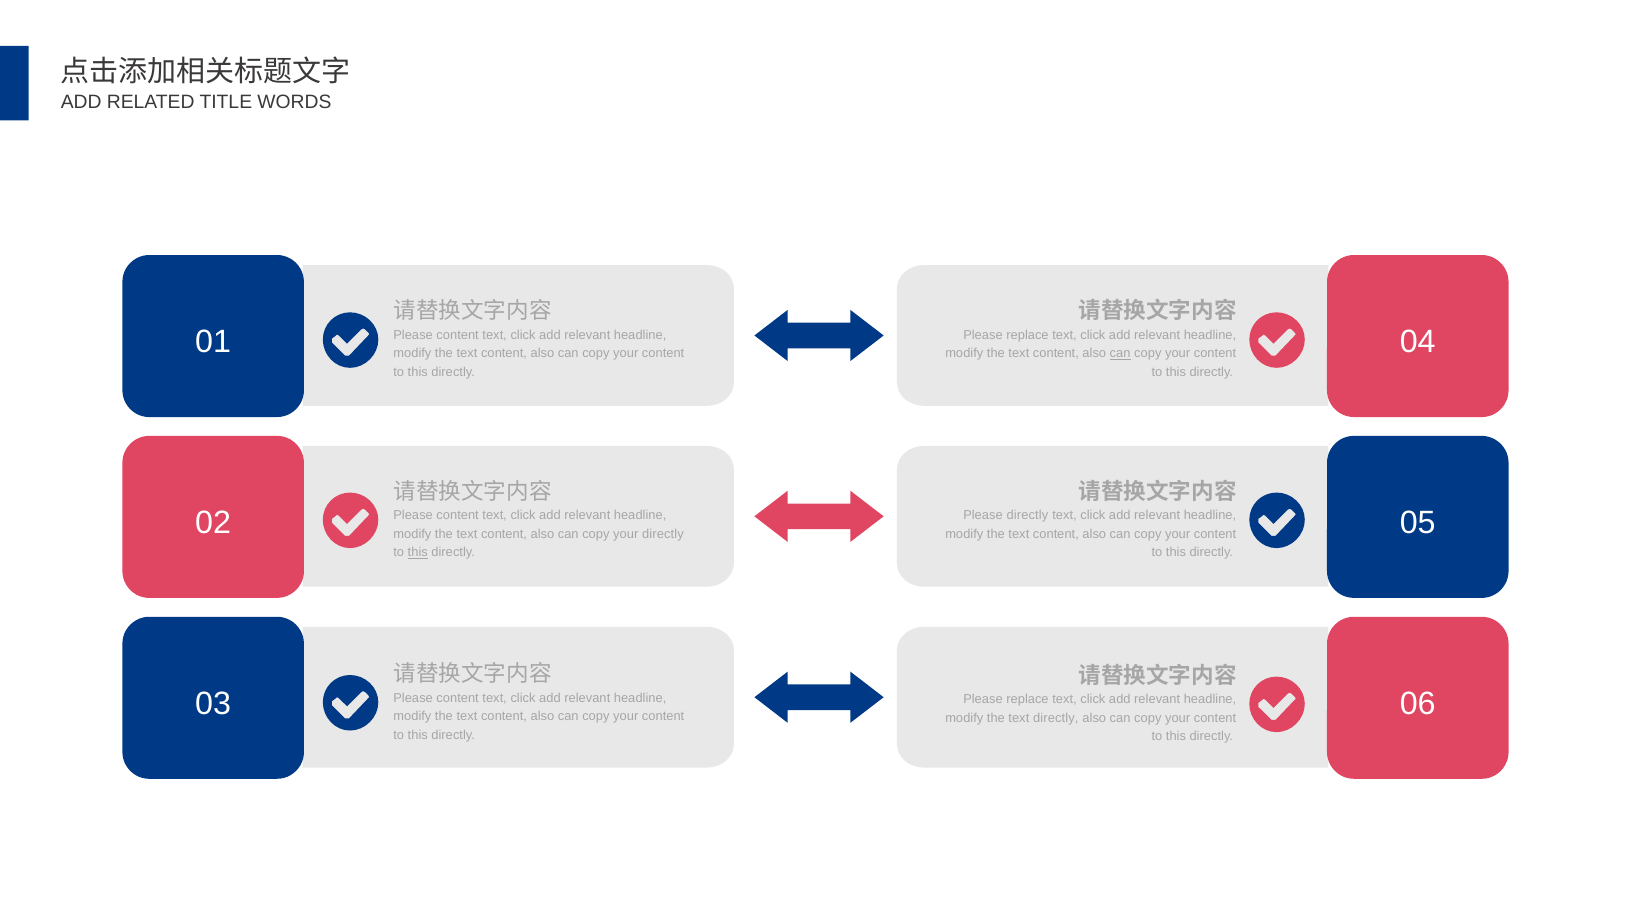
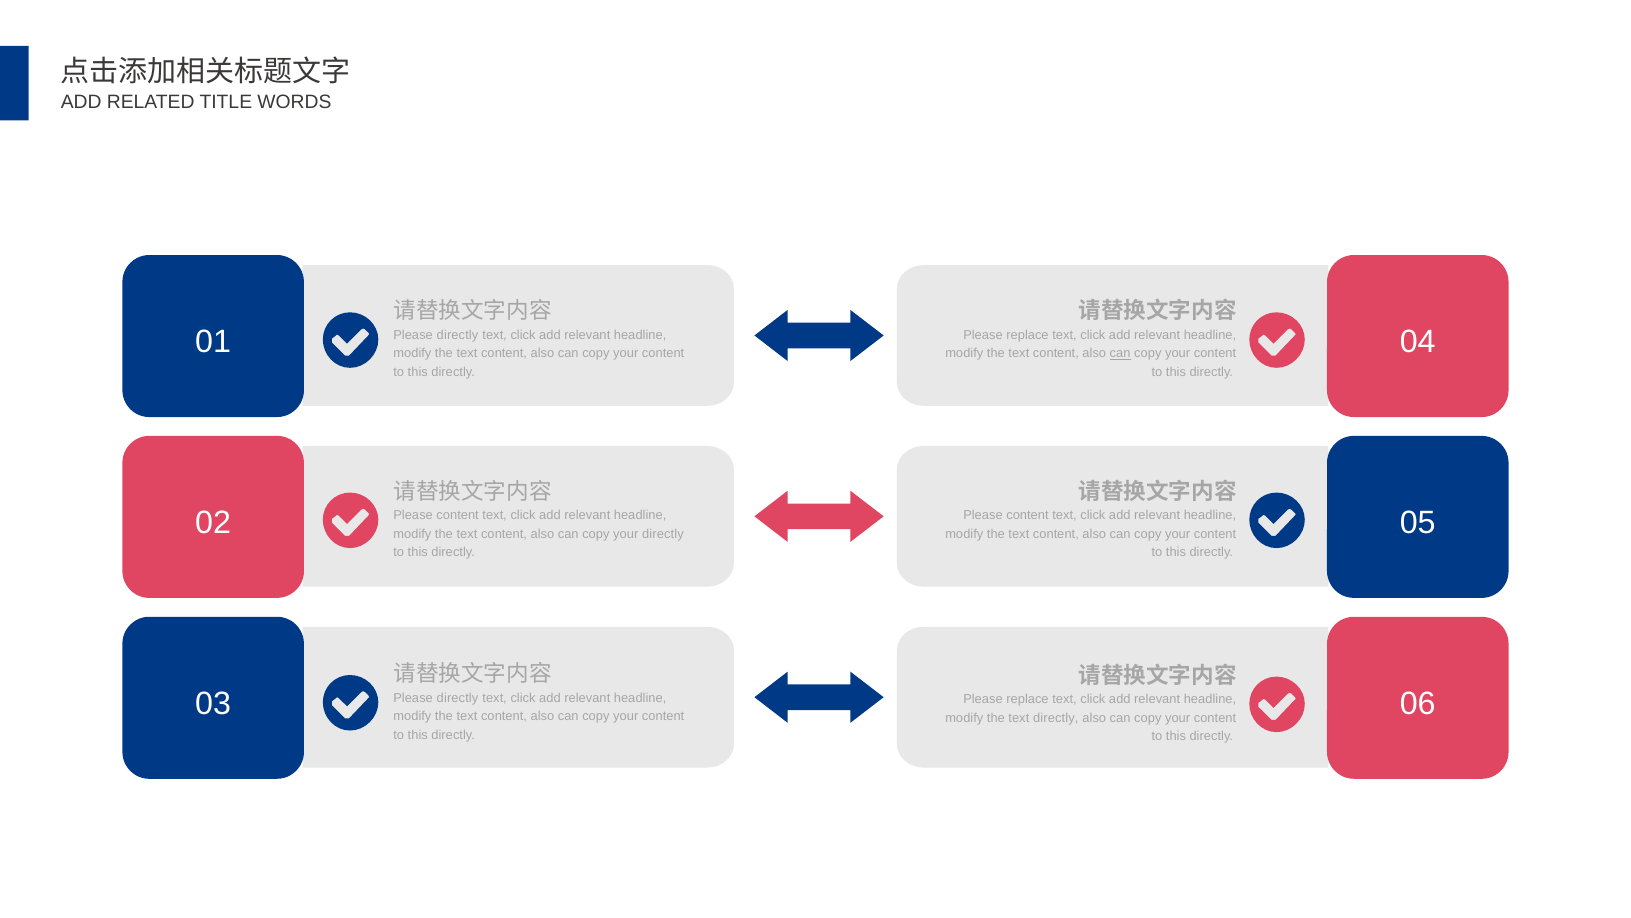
content at (458, 335): content -> directly
directly at (1027, 515): directly -> content
this at (418, 552) underline: present -> none
content at (458, 697): content -> directly
